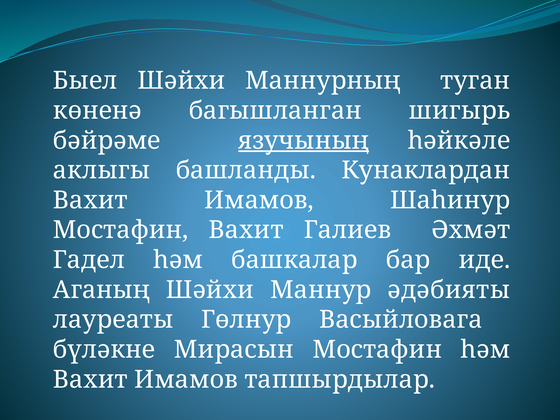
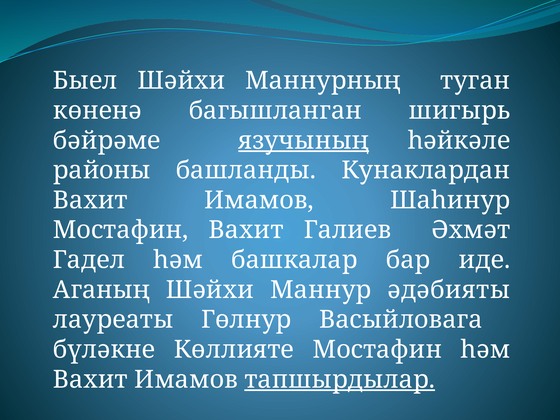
аклыгы: аклыгы -> районы
Мирасын: Мирасын -> Көллияте
тапшырдылар underline: none -> present
